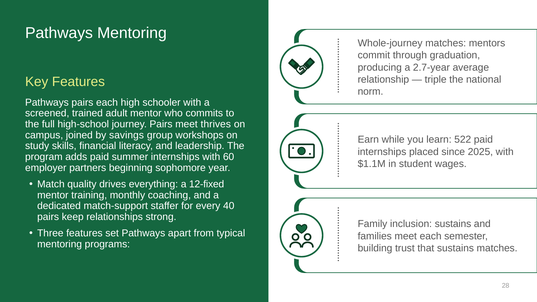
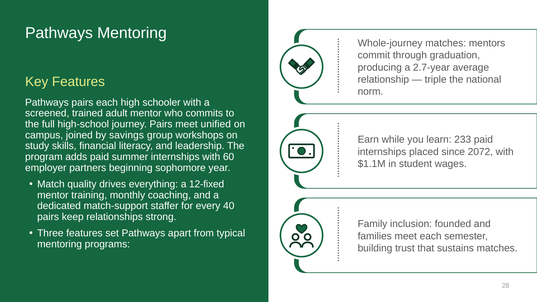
thrives: thrives -> unified
522: 522 -> 233
2025: 2025 -> 2072
inclusion sustains: sustains -> founded
